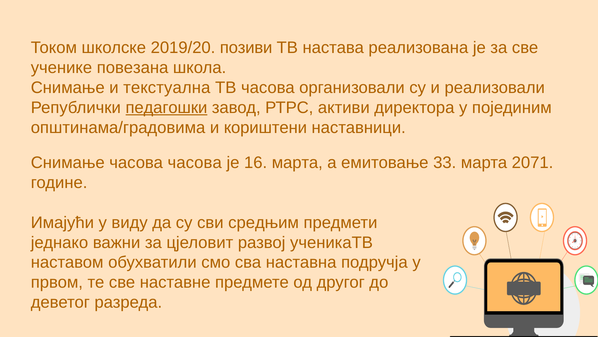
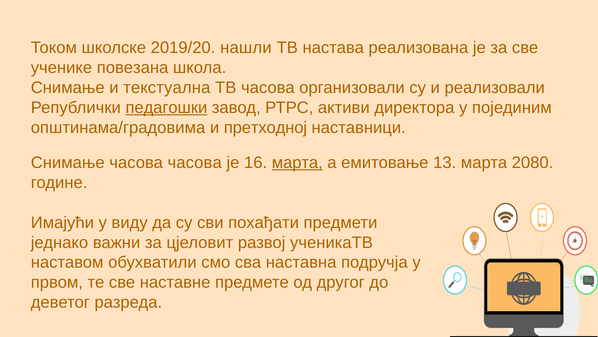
позиви: позиви -> нашли
кориштени: кориштени -> претходној
марта at (297, 162) underline: none -> present
33: 33 -> 13
2071: 2071 -> 2080
средњим: средњим -> похађати
